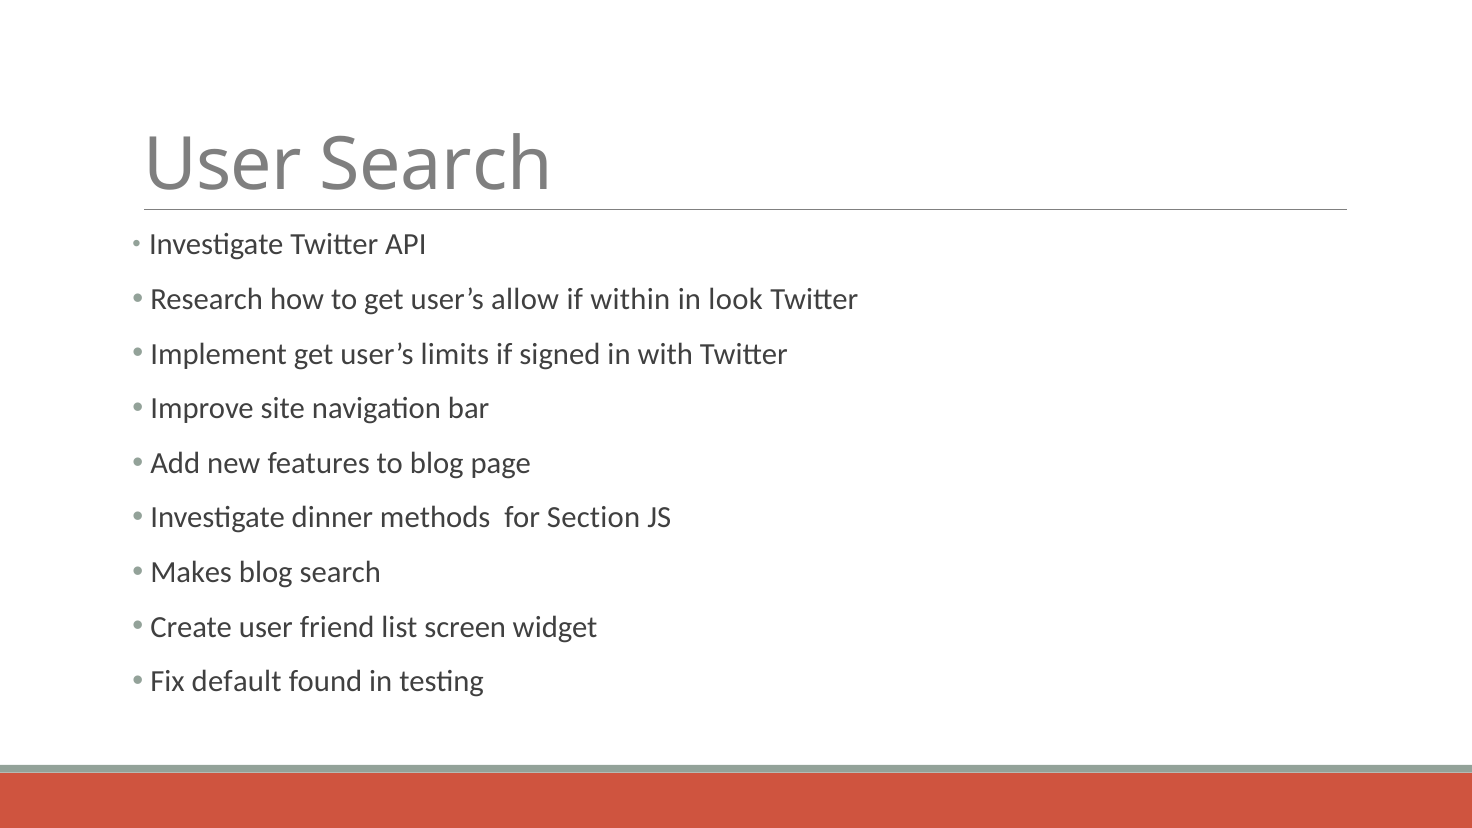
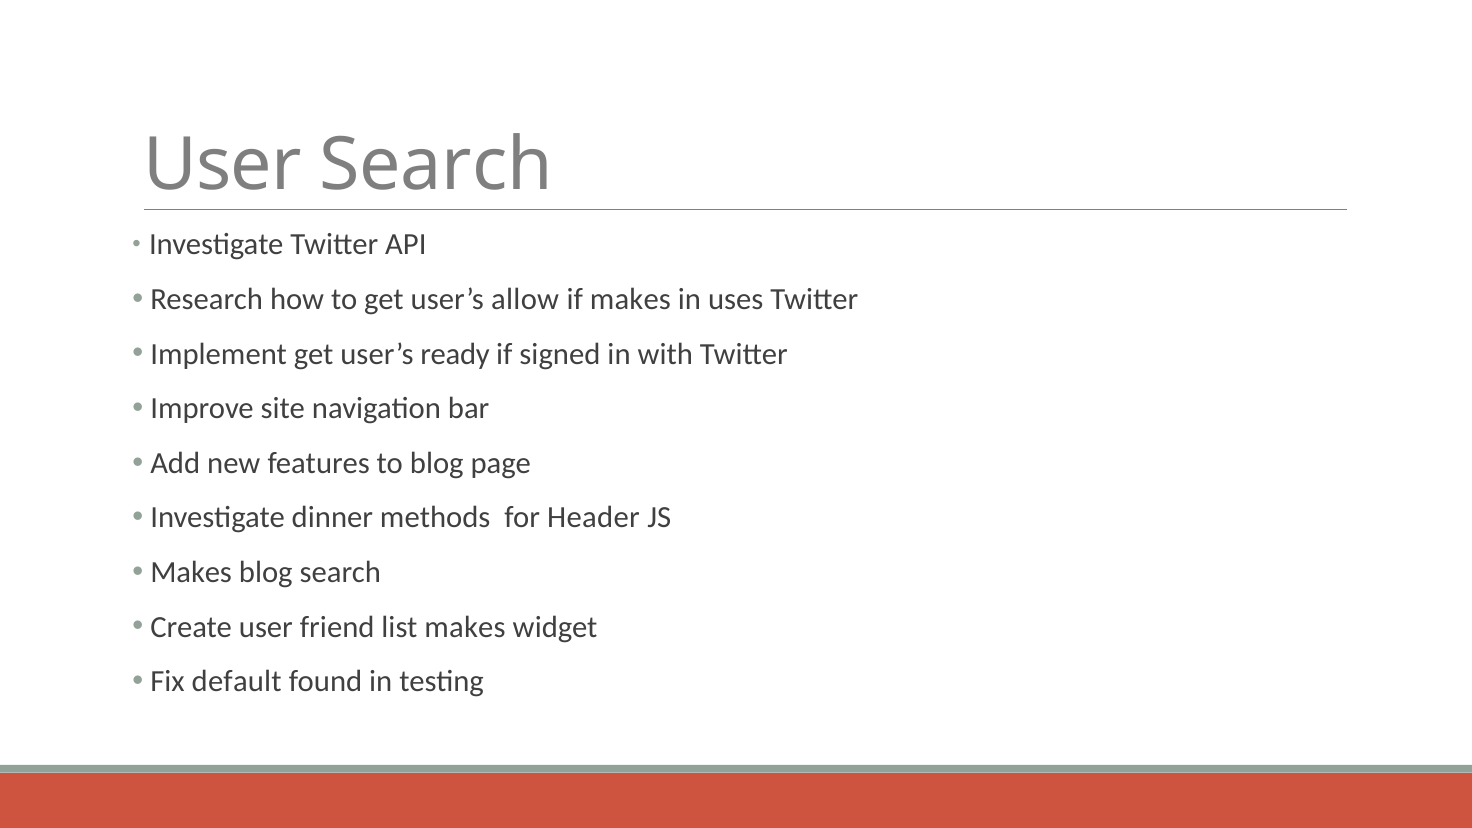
if within: within -> makes
look: look -> uses
limits: limits -> ready
Section: Section -> Header
list screen: screen -> makes
